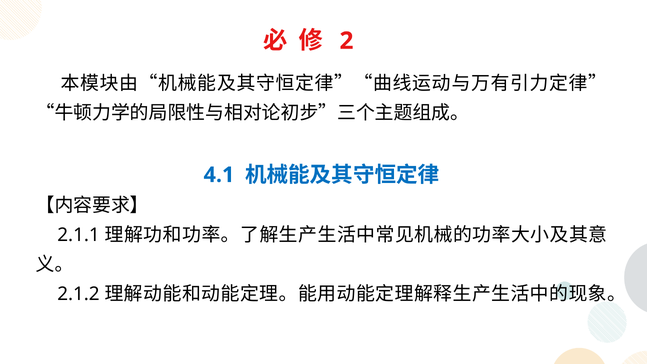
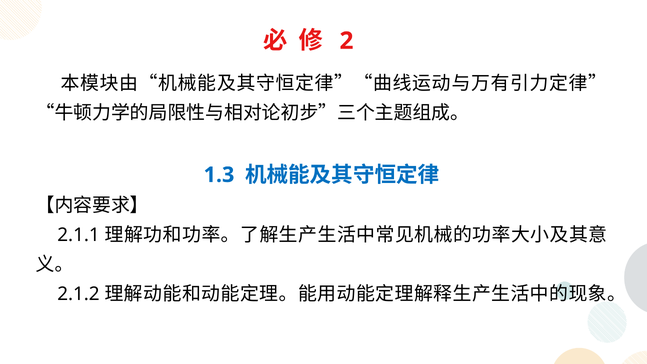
4.1: 4.1 -> 1.3
